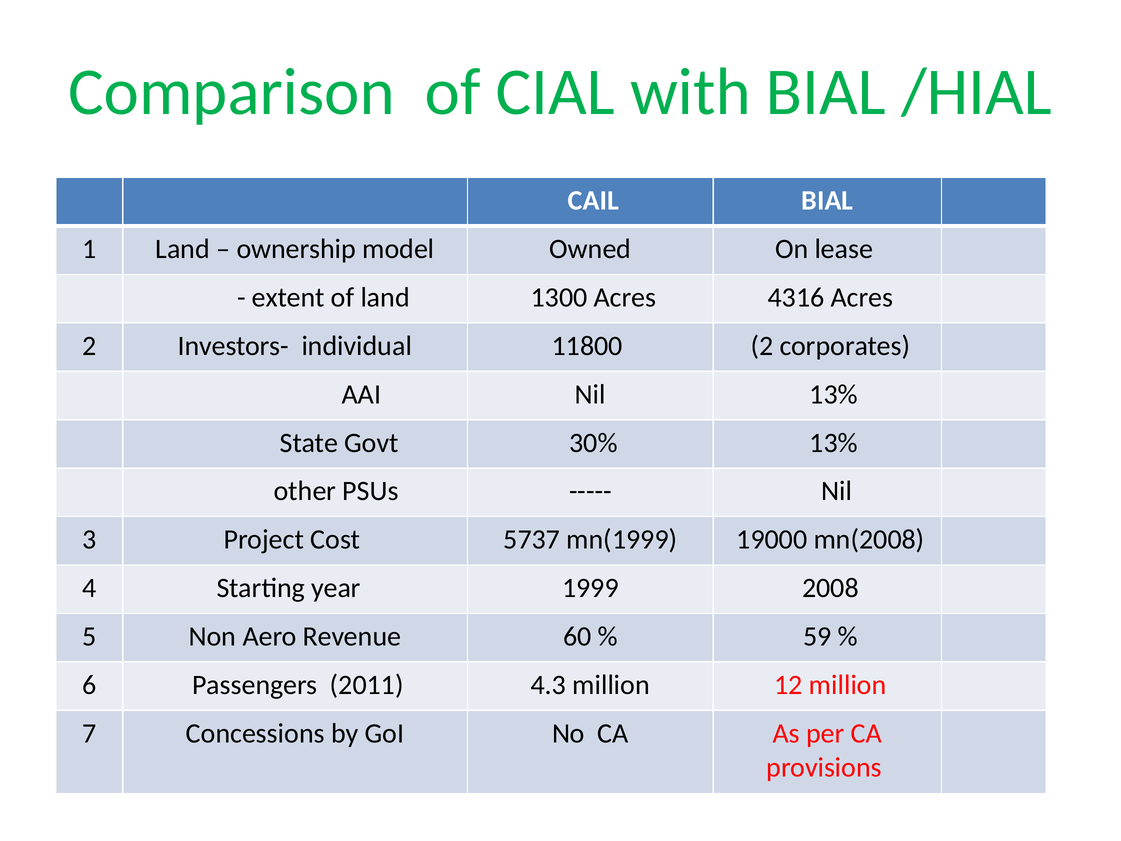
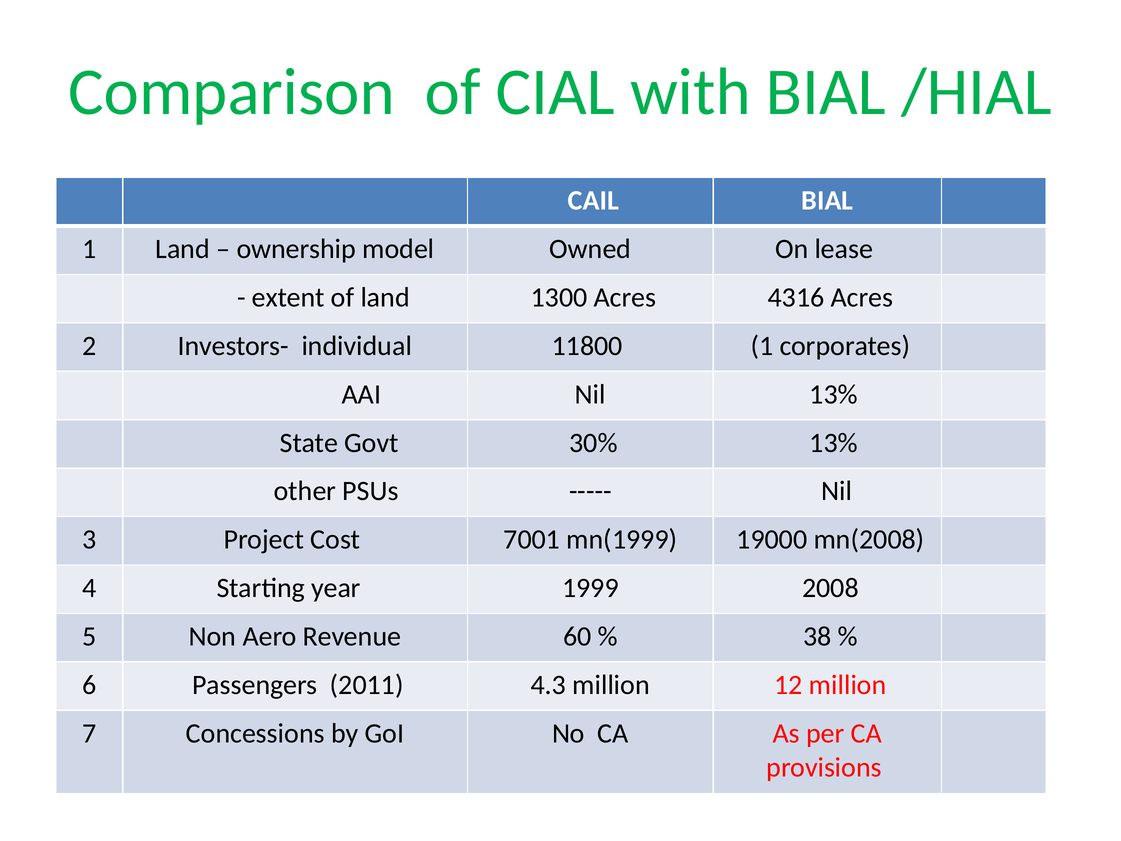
11800 2: 2 -> 1
5737: 5737 -> 7001
59: 59 -> 38
